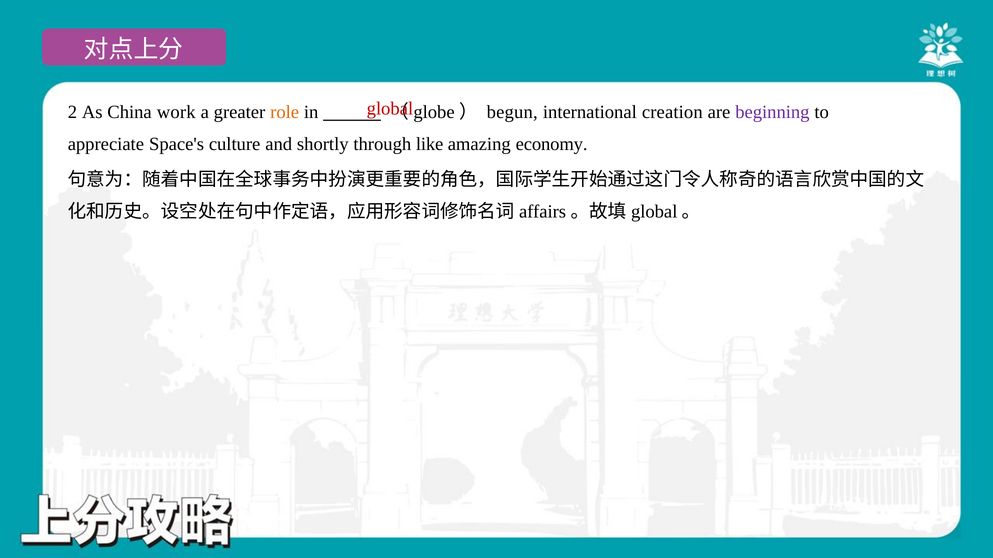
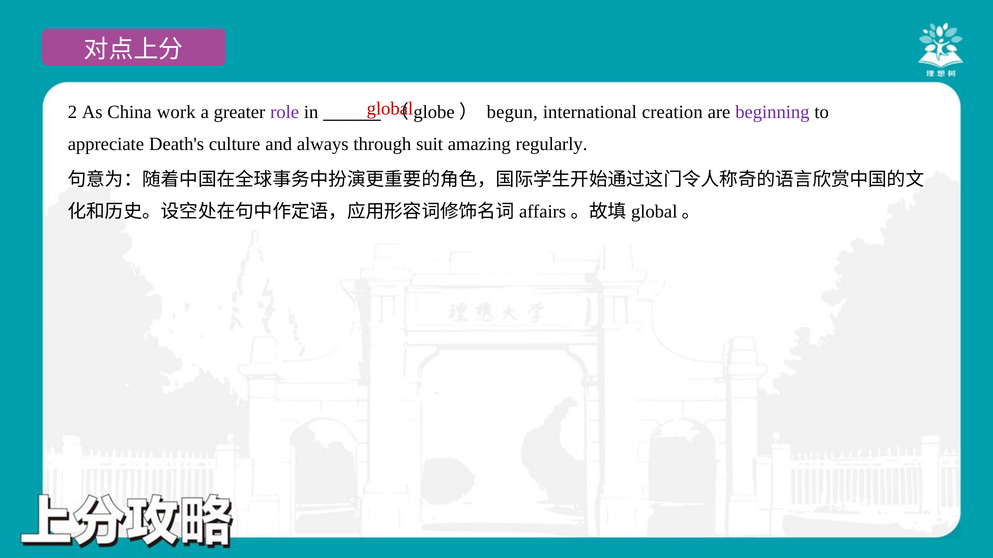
role colour: orange -> purple
Space's: Space's -> Death's
shortly: shortly -> always
like: like -> suit
economy: economy -> regularly
